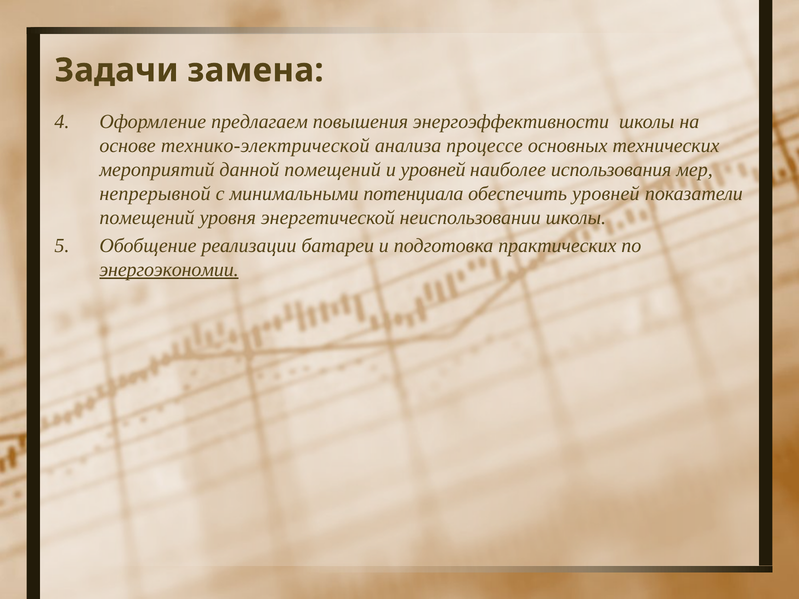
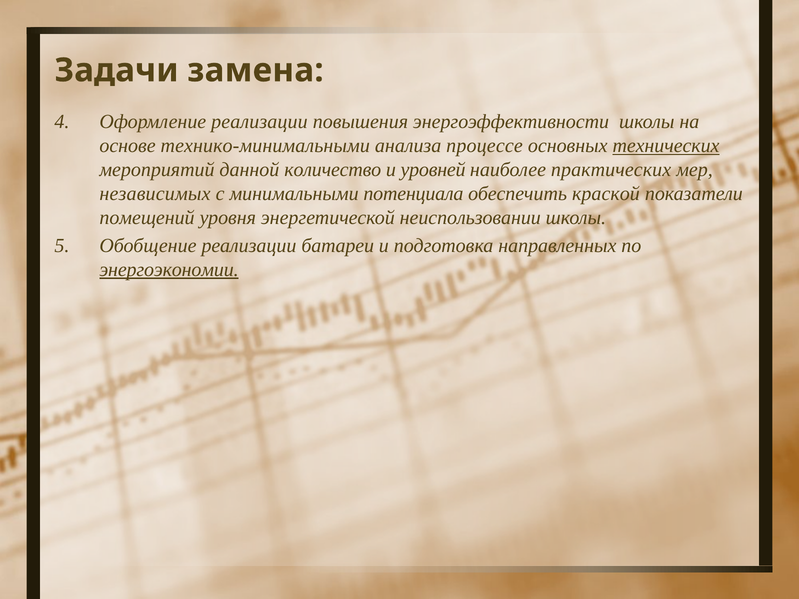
Оформление предлагаем: предлагаем -> реализации
технико-электрической: технико-электрической -> технико-минимальными
технических underline: none -> present
данной помещений: помещений -> количество
использования: использования -> практических
непрерывной: непрерывной -> независимых
обеспечить уровней: уровней -> краской
практических: практических -> направленных
